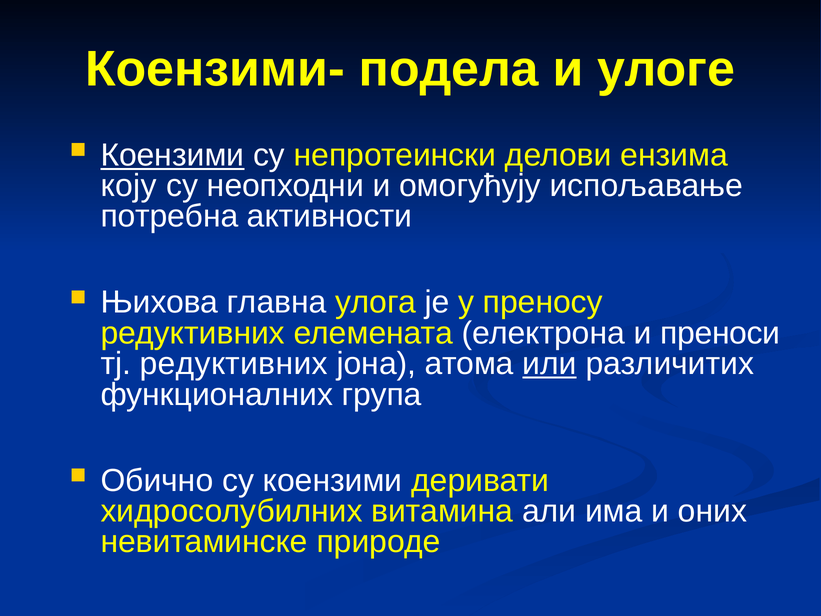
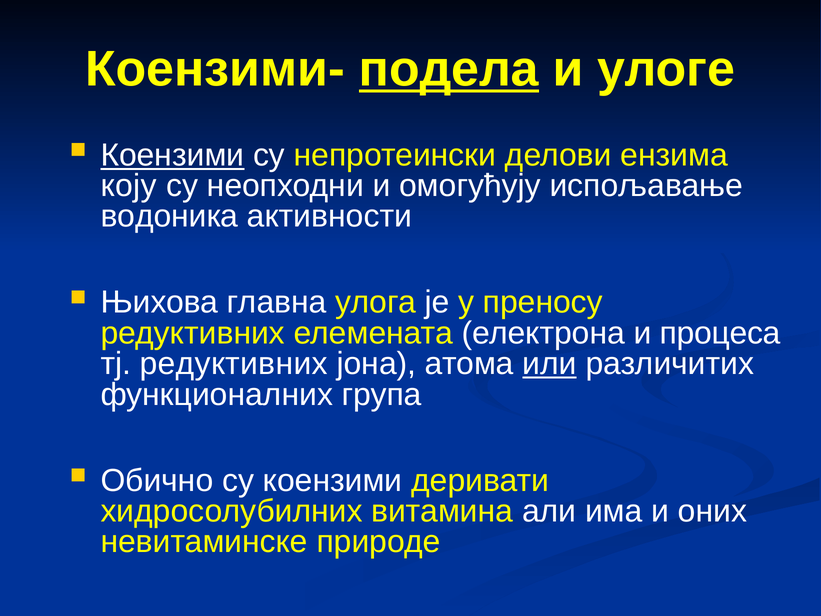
подела underline: none -> present
потребна: потребна -> водоника
преноси: преноси -> процеса
